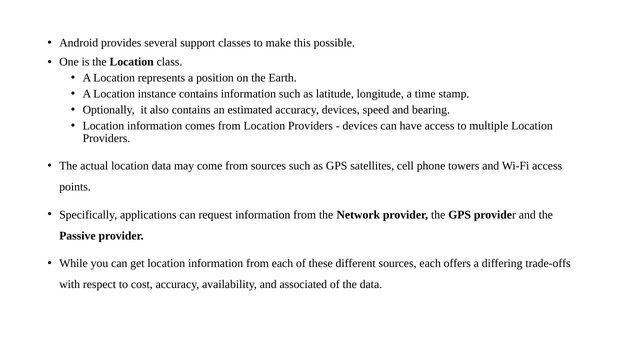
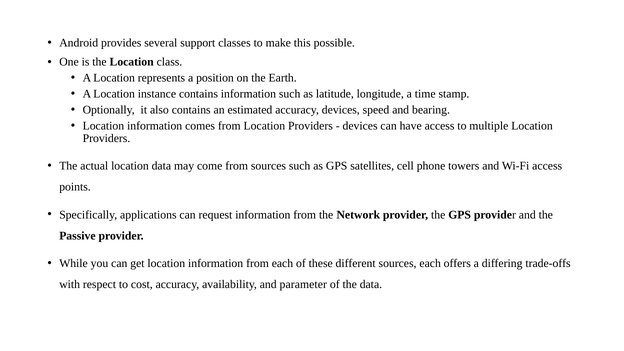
associated: associated -> parameter
